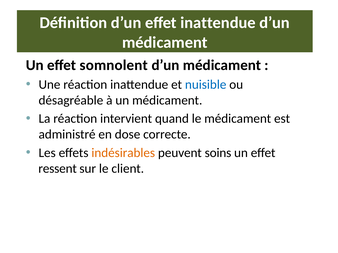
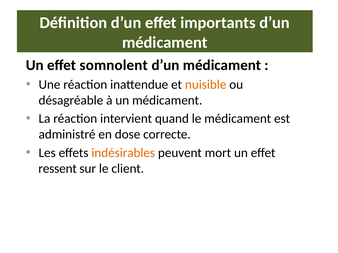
effet inattendue: inattendue -> importants
nuisible colour: blue -> orange
soins: soins -> mort
